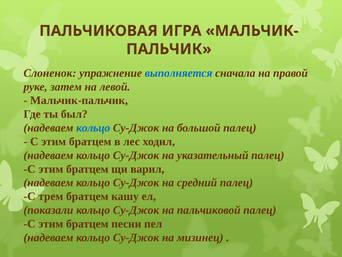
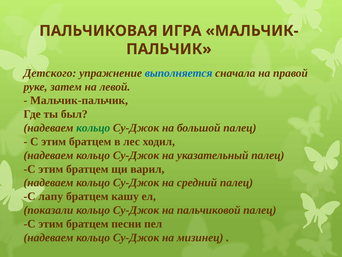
Слоненок: Слоненок -> Детского
кольцо at (93, 128) colour: blue -> green
трем: трем -> лапу
